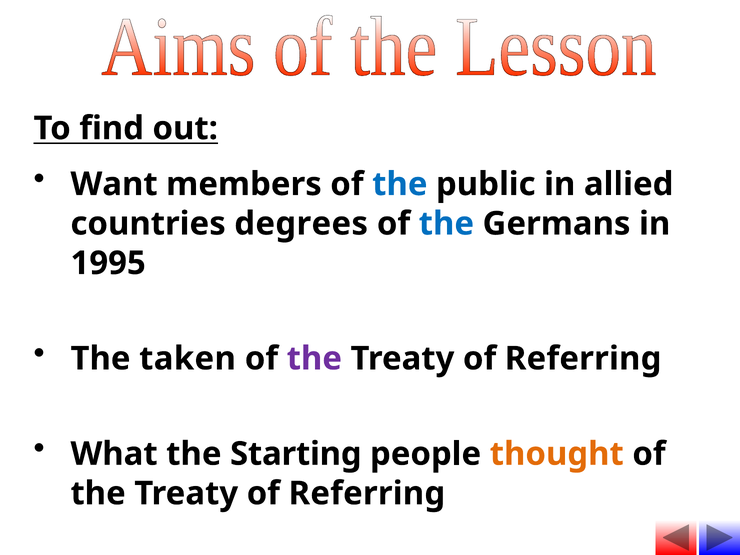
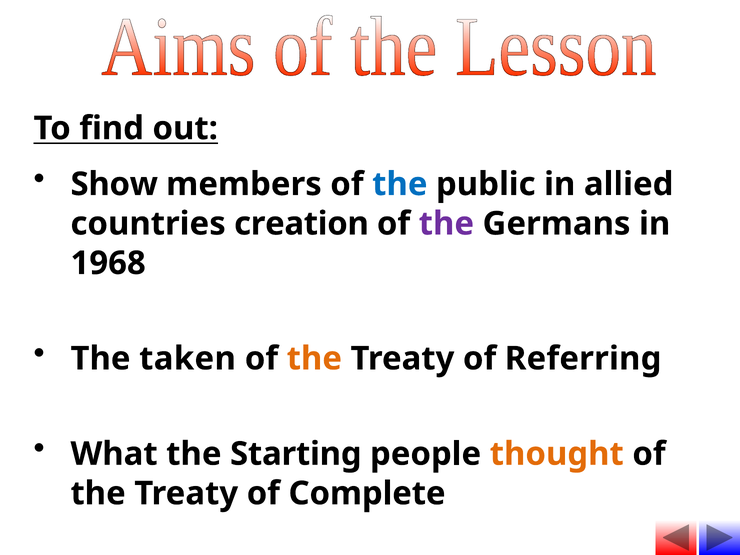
Want: Want -> Show
degrees: degrees -> creation
the at (446, 224) colour: blue -> purple
1995: 1995 -> 1968
the at (314, 359) colour: purple -> orange
Referring at (367, 493): Referring -> Complete
